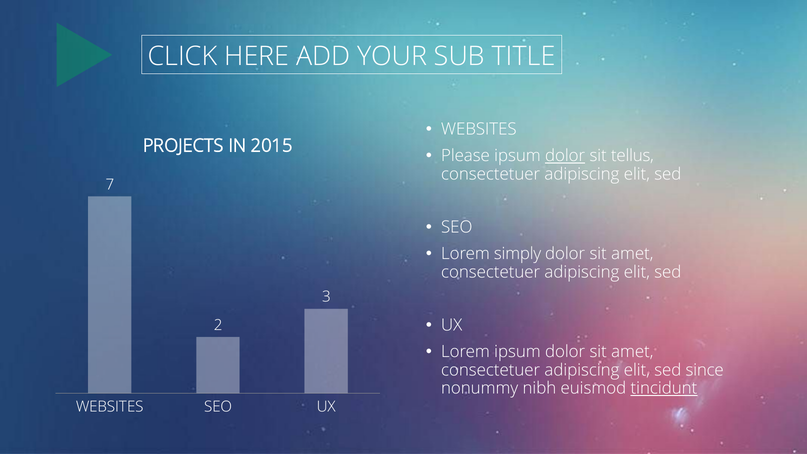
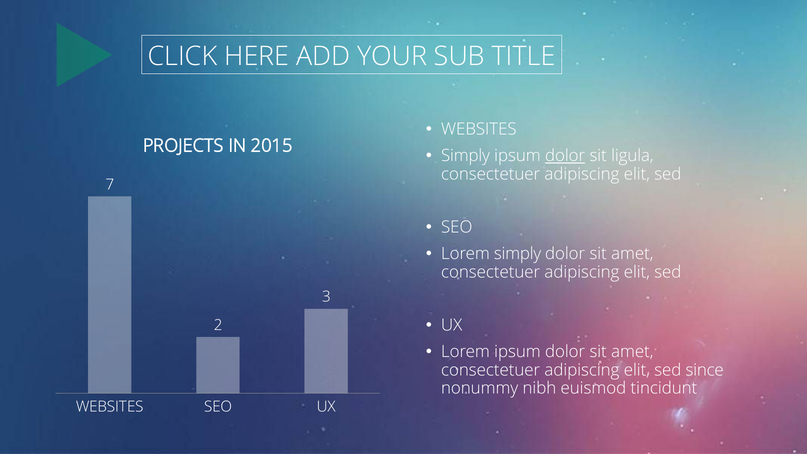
Please at (465, 156): Please -> Simply
tellus: tellus -> ligula
tincidunt underline: present -> none
